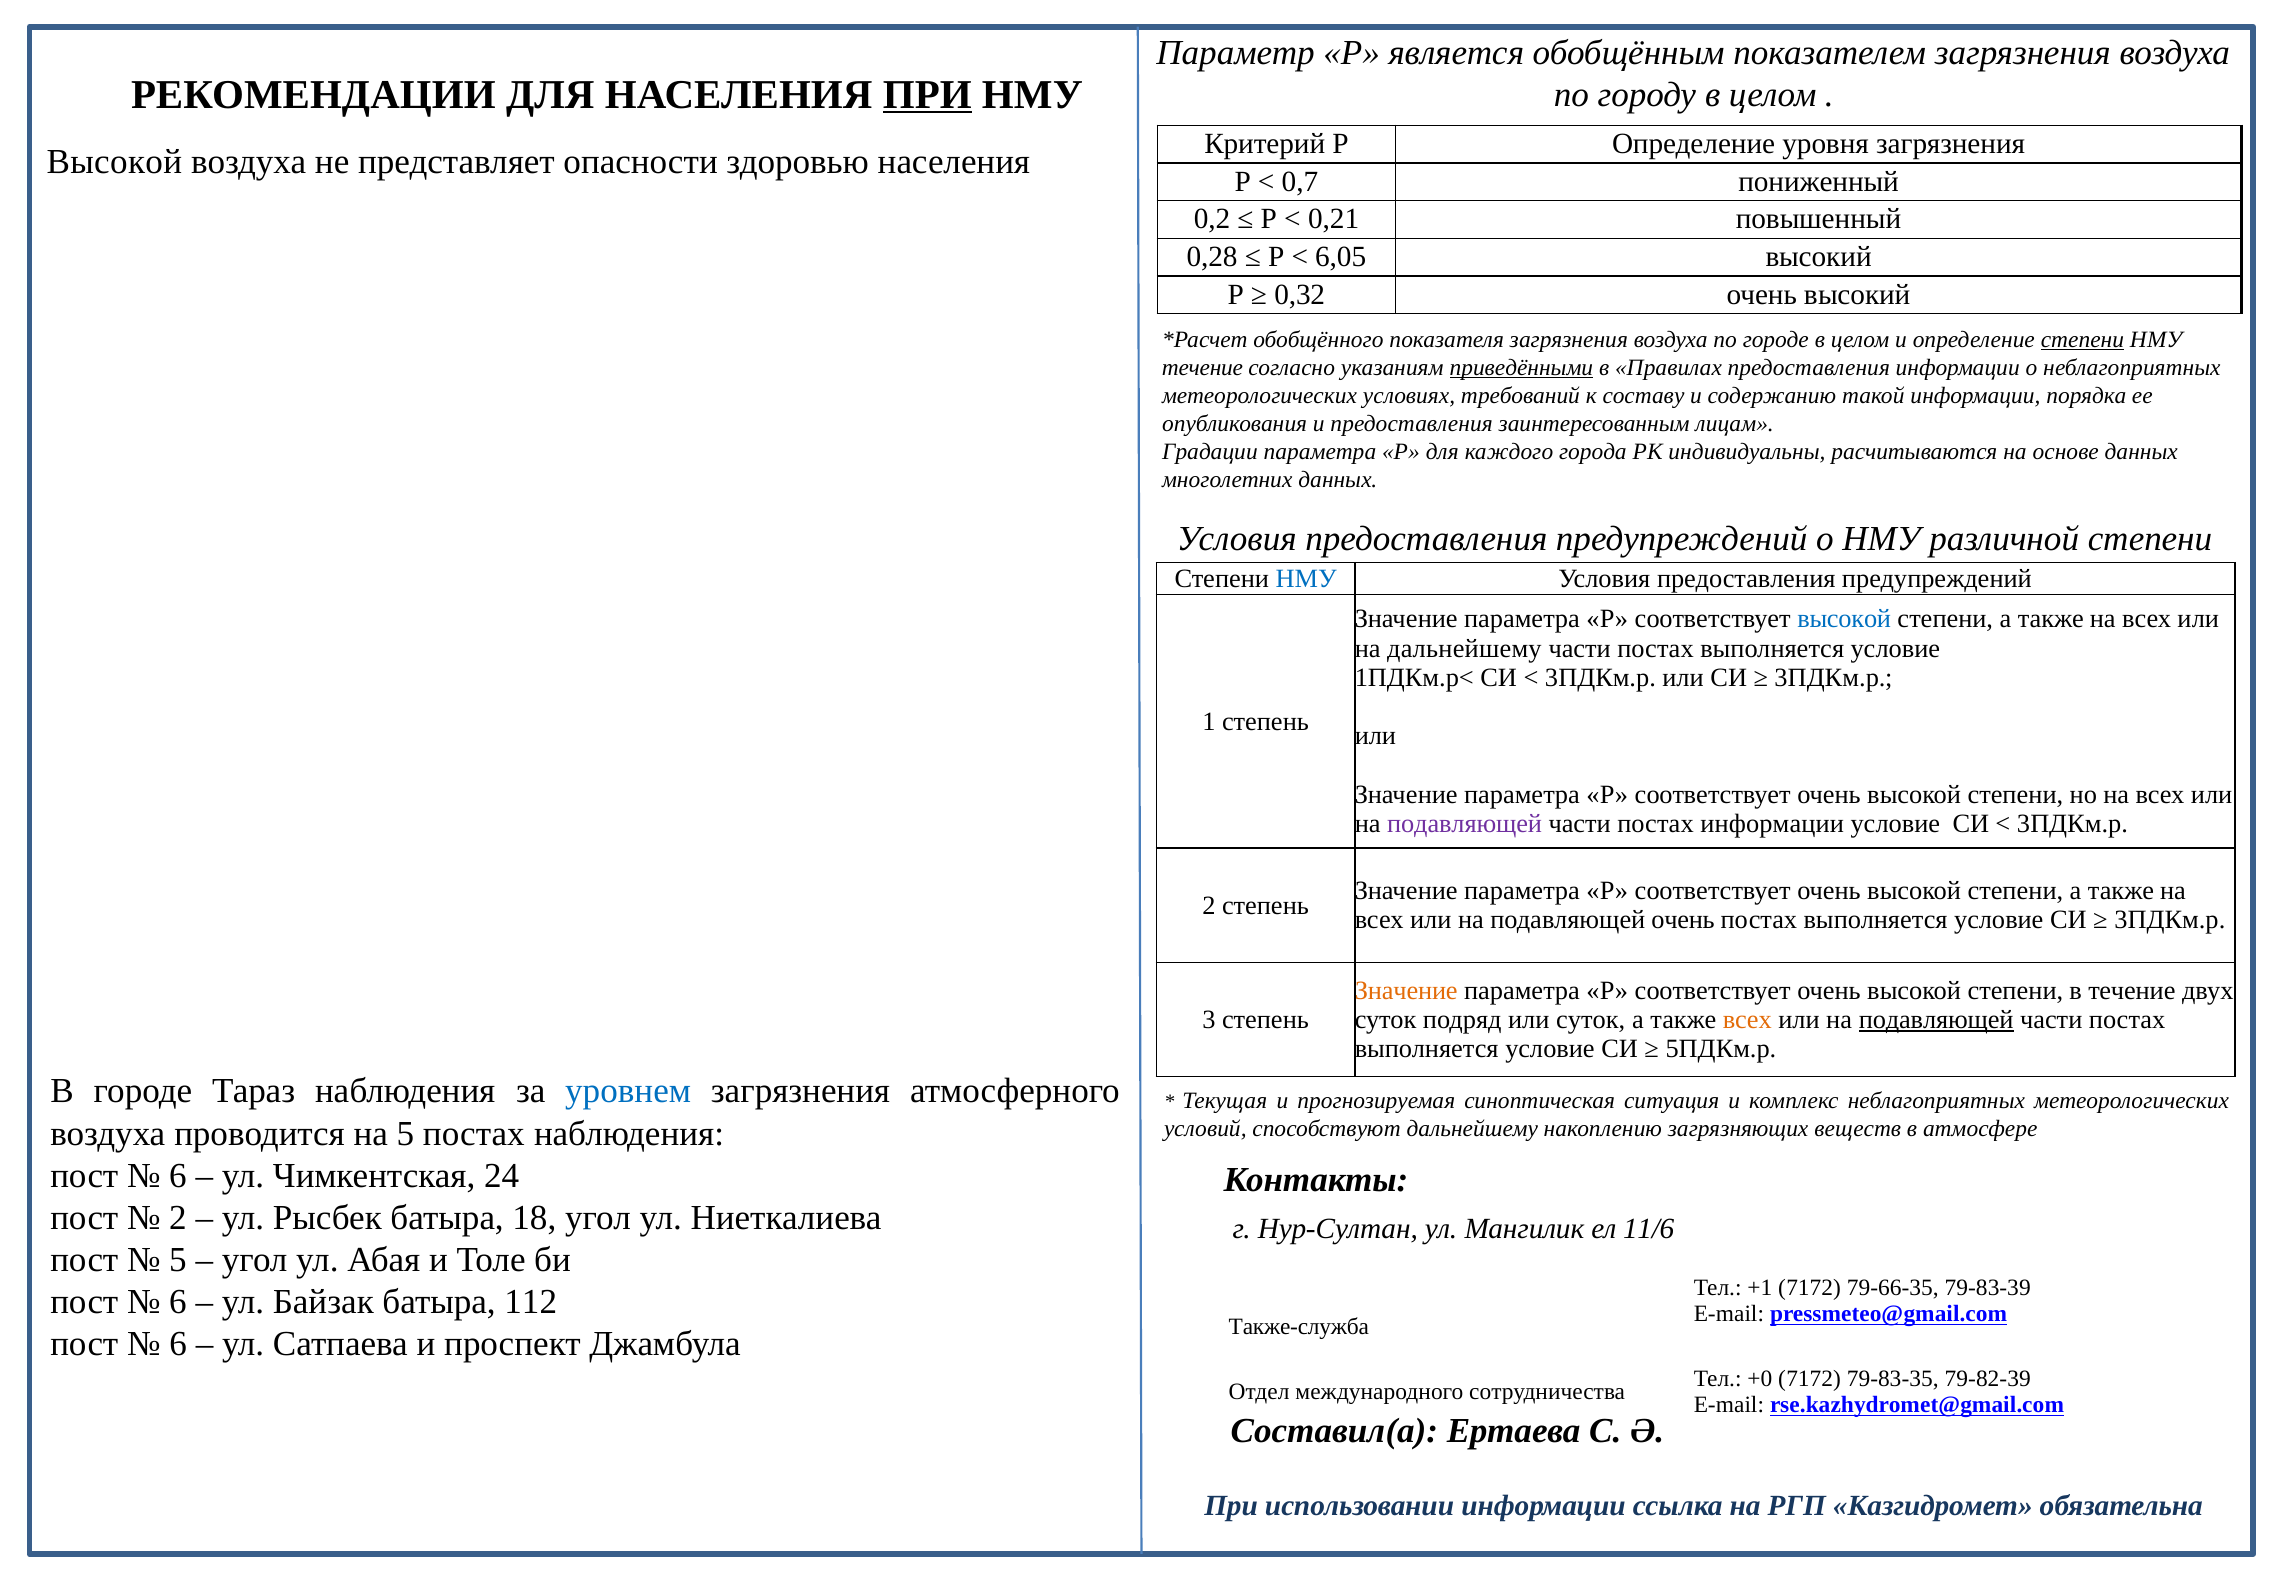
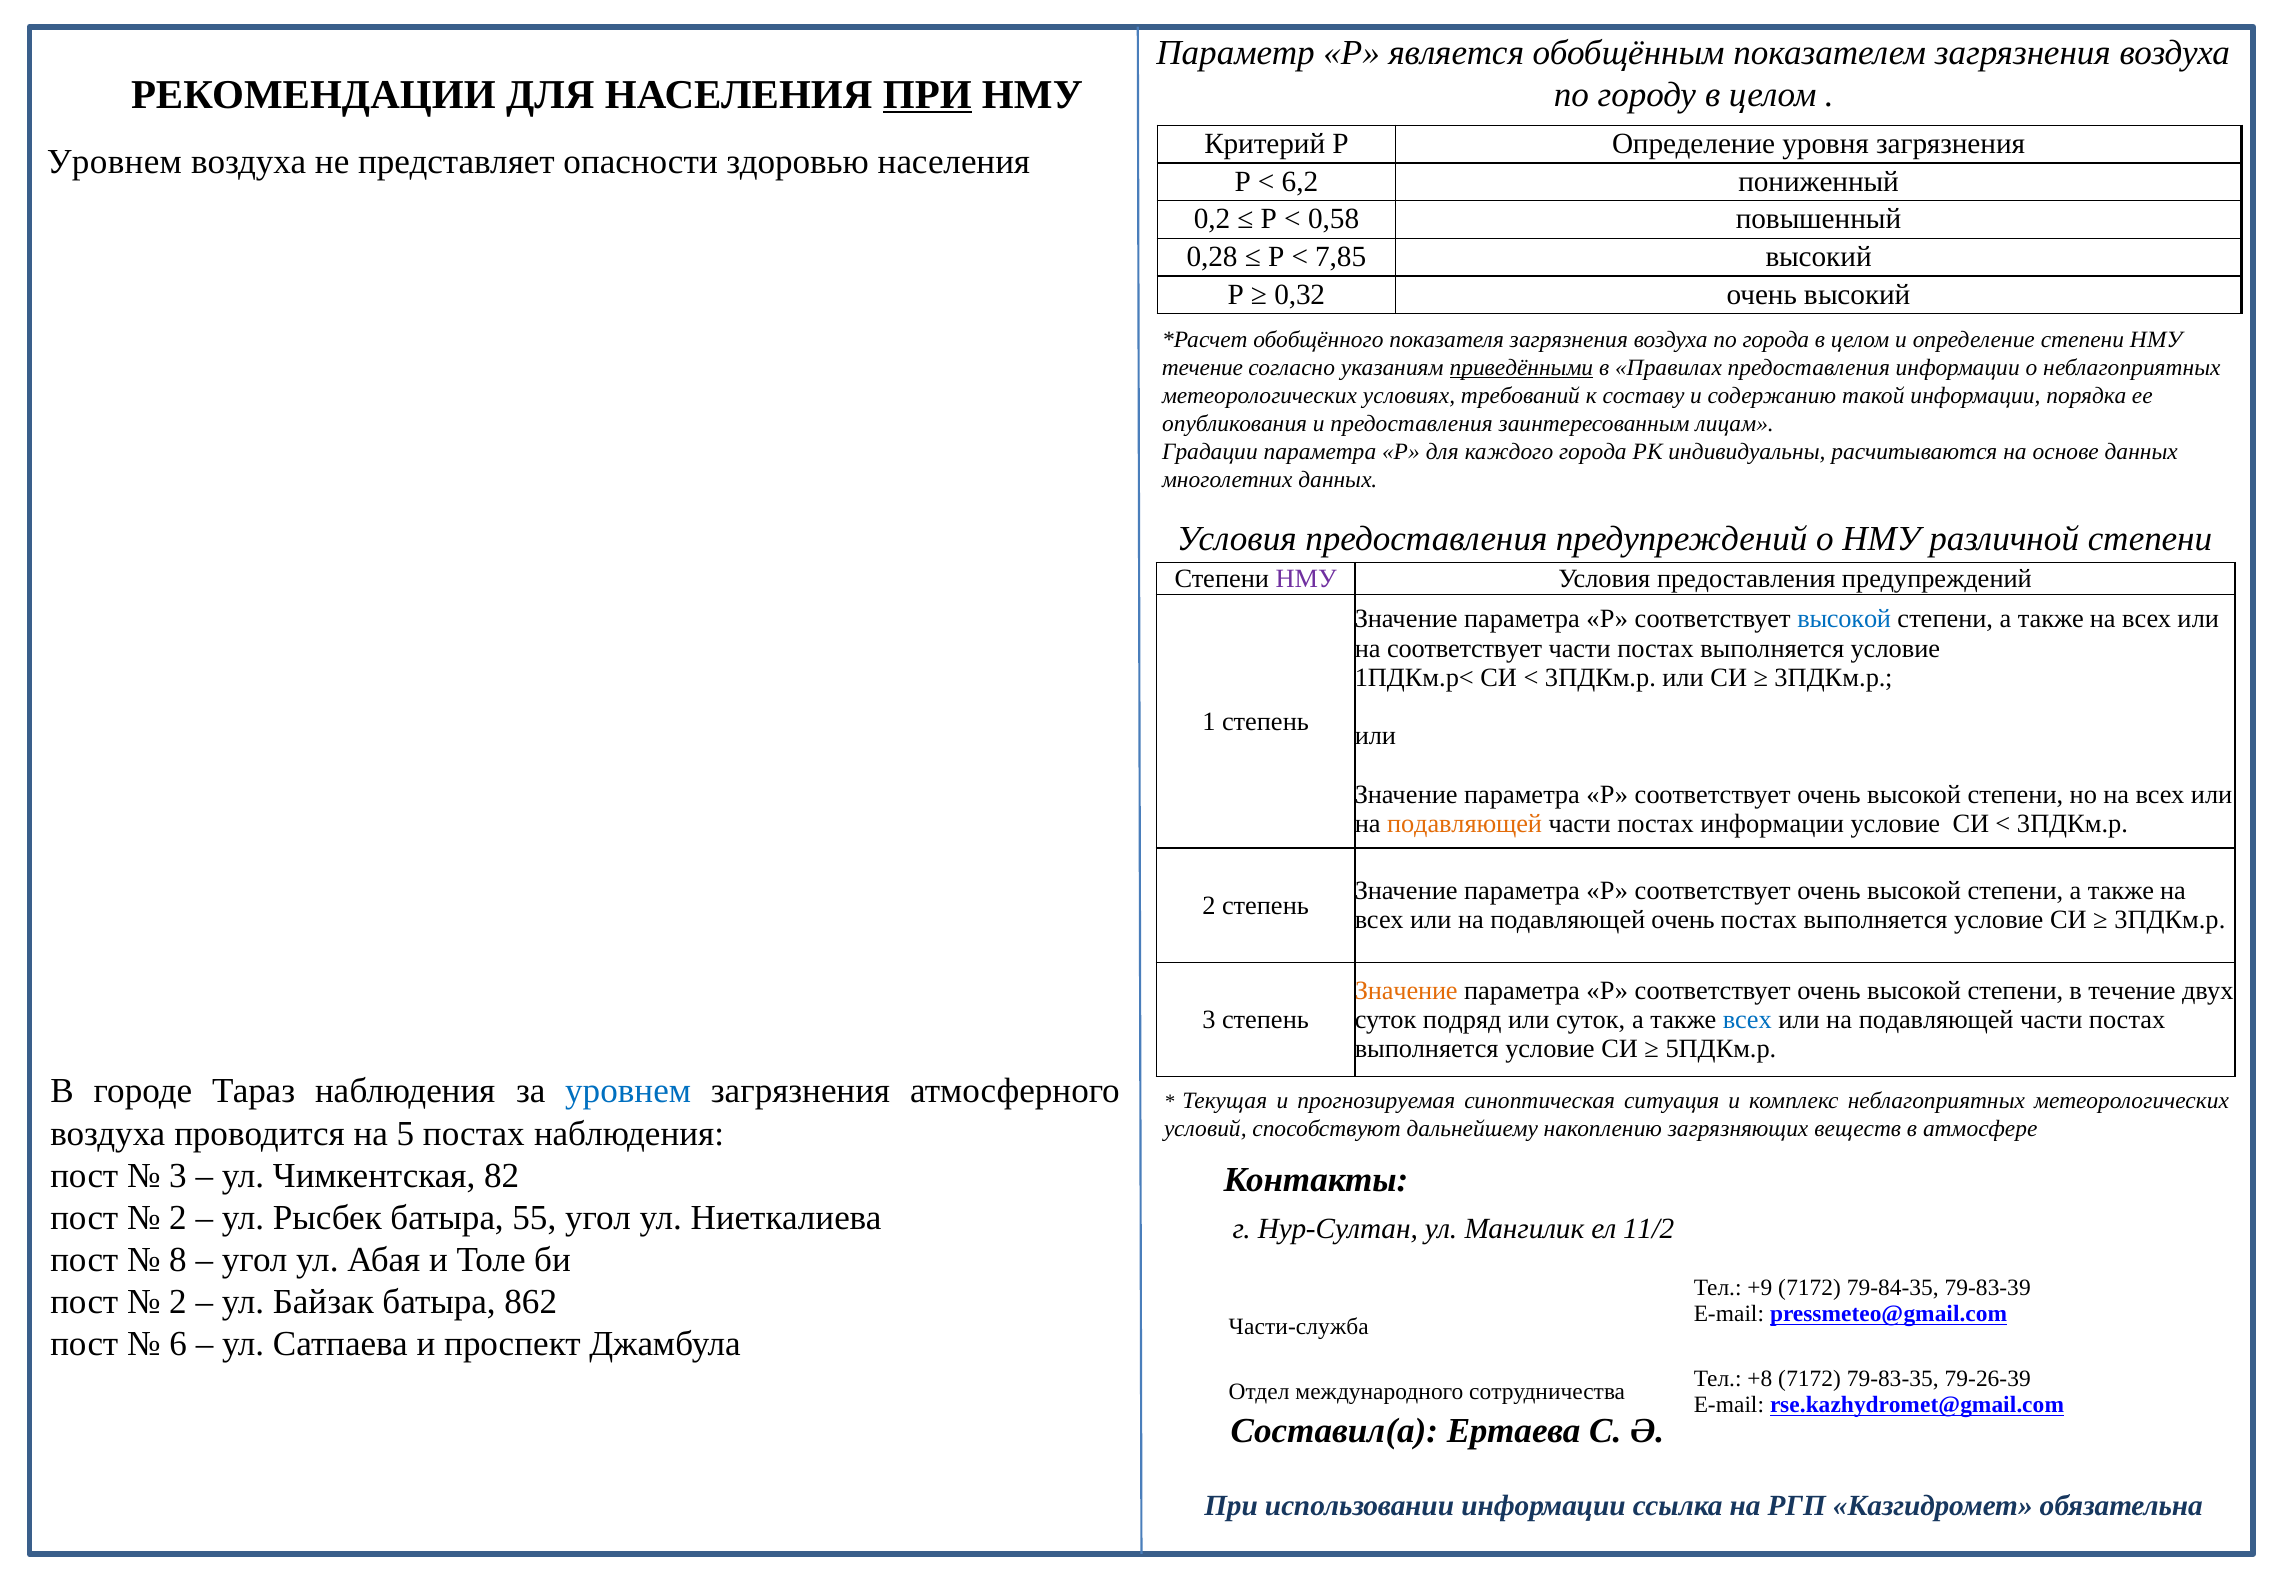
Высокой at (114, 162): Высокой -> Уровнем
0,7: 0,7 -> 6,2
0,21: 0,21 -> 0,58
6,05: 6,05 -> 7,85
по городе: городе -> города
степени at (2082, 339) underline: present -> none
НМУ at (1306, 578) colour: blue -> purple
на дальнейшему: дальнейшему -> соответствует
подавляющей at (1465, 823) colour: purple -> orange
всех at (1747, 1019) colour: orange -> blue
подавляющей at (1936, 1019) underline: present -> none
6 at (178, 1175): 6 -> 3
24: 24 -> 82
18: 18 -> 55
11/6: 11/6 -> 11/2
5 at (178, 1260): 5 -> 8
+1: +1 -> +9
79-66-35: 79-66-35 -> 79-84-35
6 at (178, 1302): 6 -> 2
112: 112 -> 862
Также-служба: Также-служба -> Части-служба
+0: +0 -> +8
79-82-39: 79-82-39 -> 79-26-39
